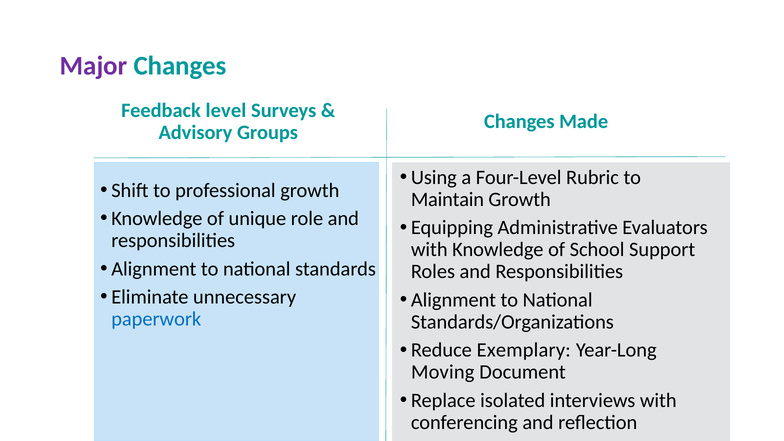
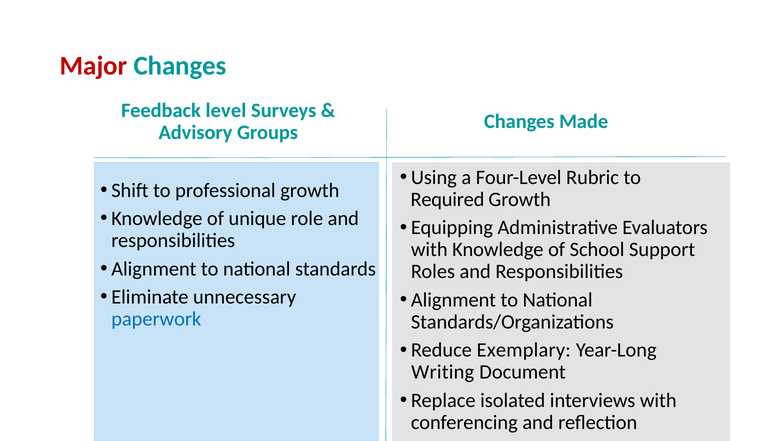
Major colour: purple -> red
Maintain: Maintain -> Required
Moving: Moving -> Writing
